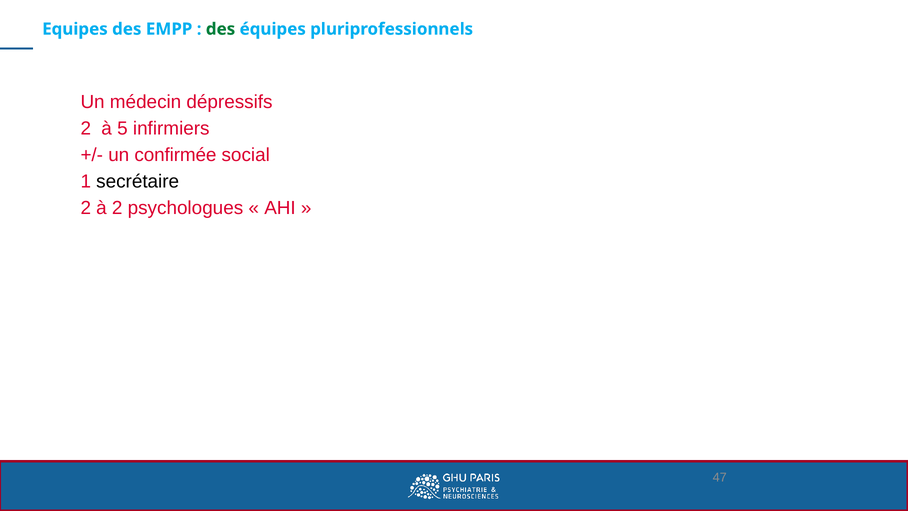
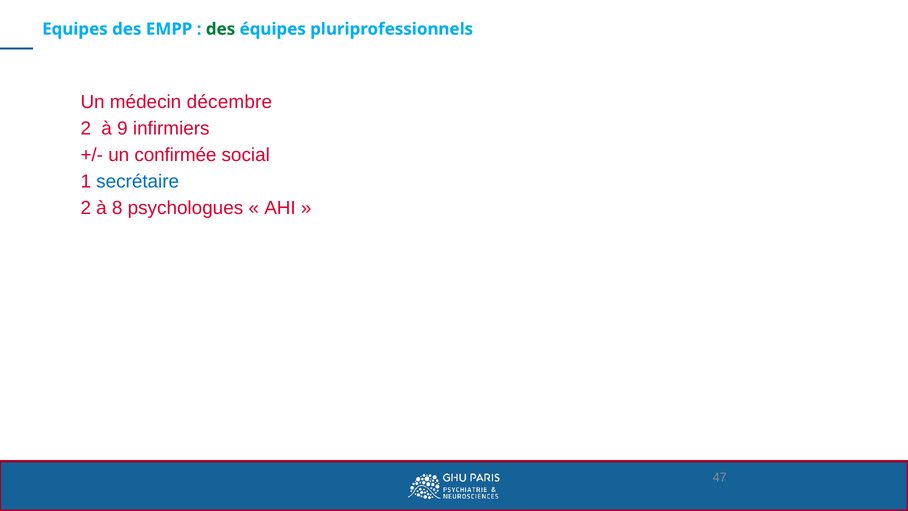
dépressifs: dépressifs -> décembre
5: 5 -> 9
secrétaire colour: black -> blue
à 2: 2 -> 8
